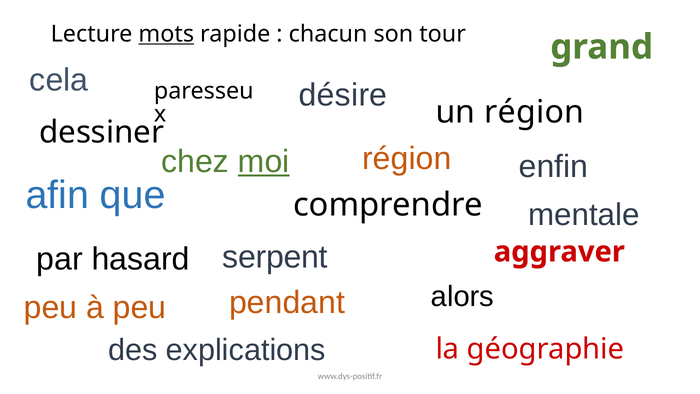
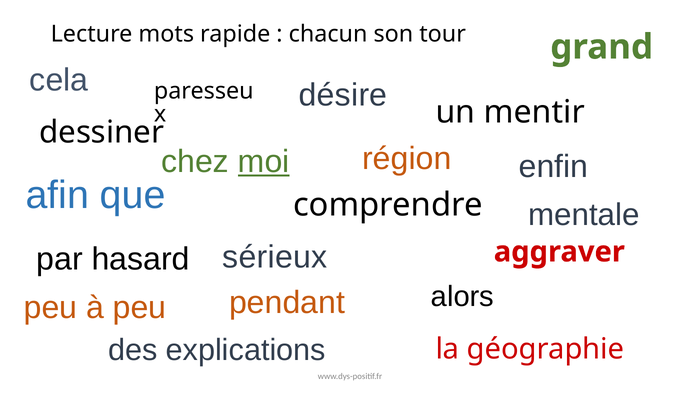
mots underline: present -> none
un région: région -> mentir
serpent: serpent -> sérieux
